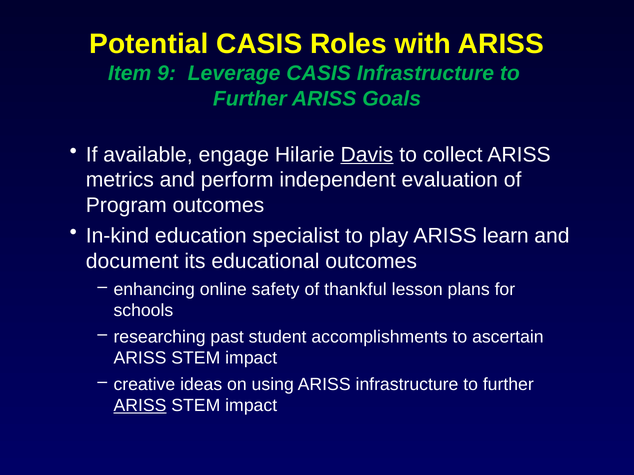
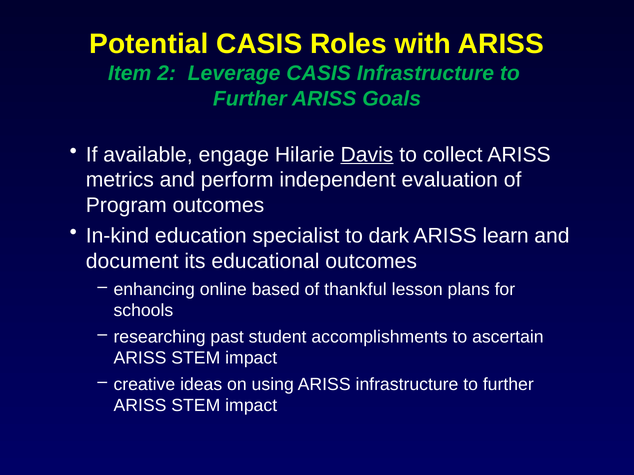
9: 9 -> 2
play: play -> dark
safety: safety -> based
ARISS at (140, 406) underline: present -> none
